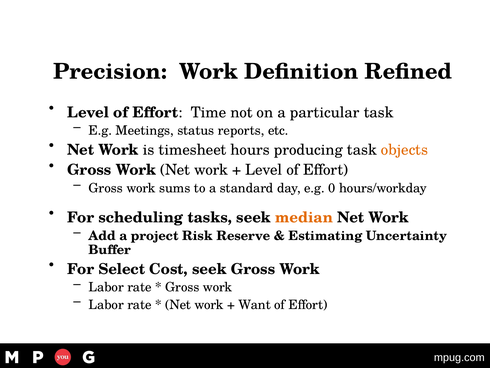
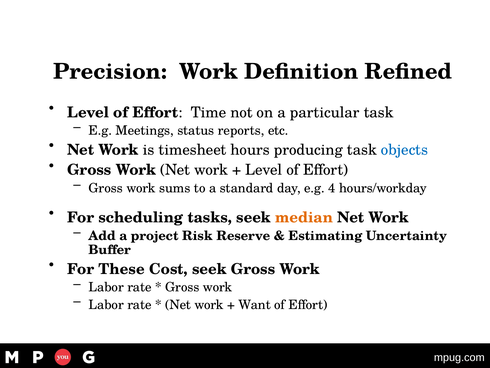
objects colour: orange -> blue
0: 0 -> 4
Select: Select -> These
